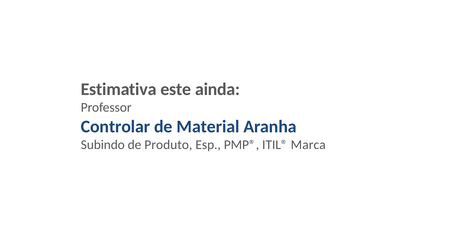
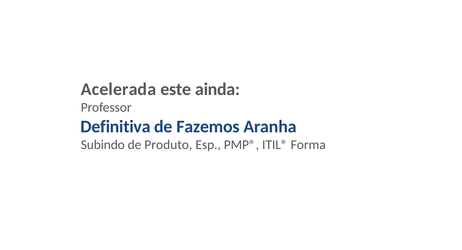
Estimativa: Estimativa -> Acelerada
Controlar: Controlar -> Definitiva
Material: Material -> Fazemos
Marca: Marca -> Forma
